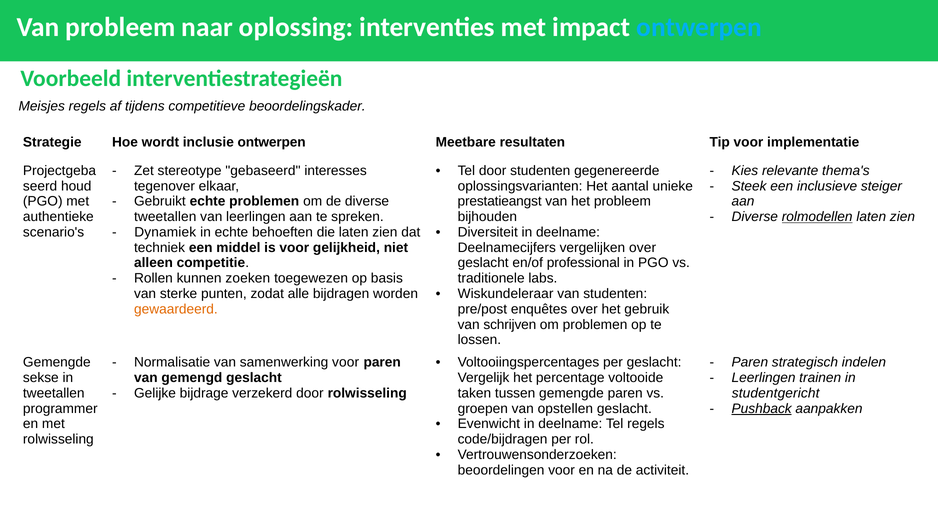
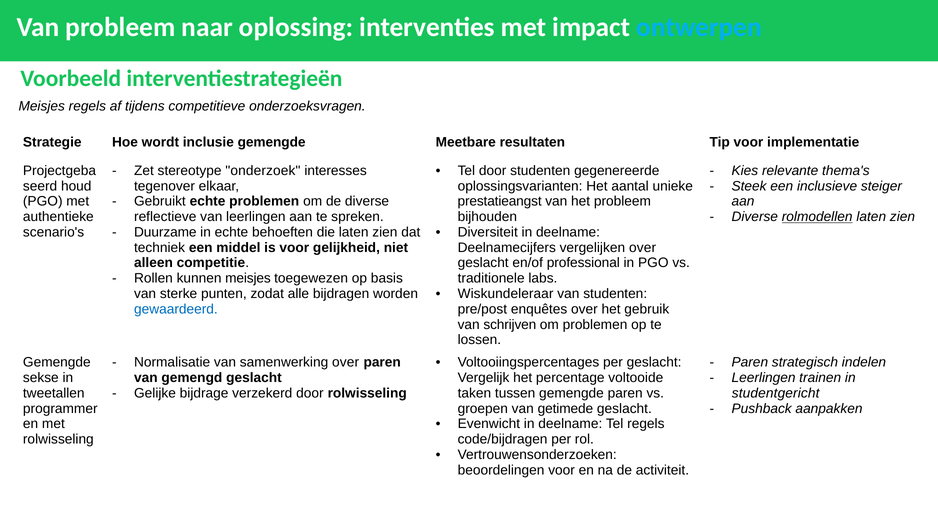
beoordelingskader: beoordelingskader -> onderzoeksvragen
inclusie ontwerpen: ontwerpen -> gemengde
gebaseerd: gebaseerd -> onderzoek
tweetallen at (165, 217): tweetallen -> reflectieve
Dynamiek: Dynamiek -> Duurzame
kunnen zoeken: zoeken -> meisjes
gewaardeerd colour: orange -> blue
samenwerking voor: voor -> over
opstellen: opstellen -> getimede
Pushback underline: present -> none
